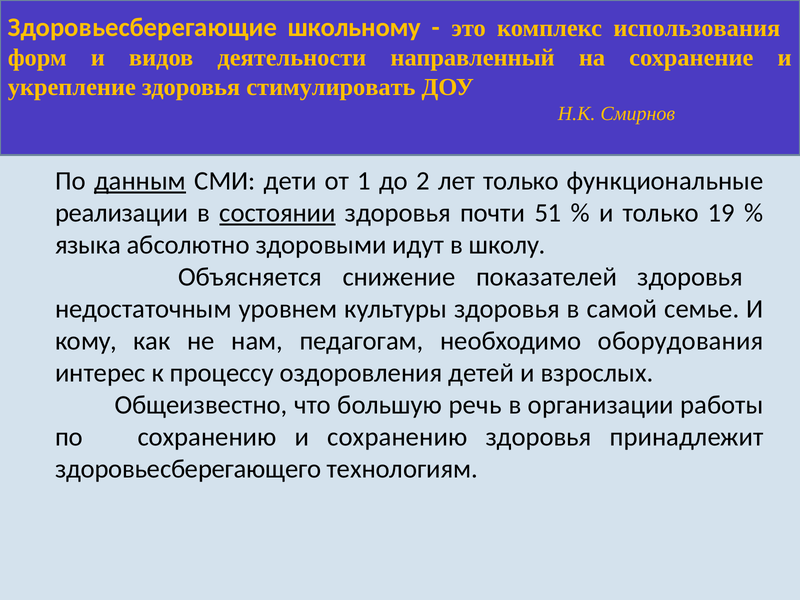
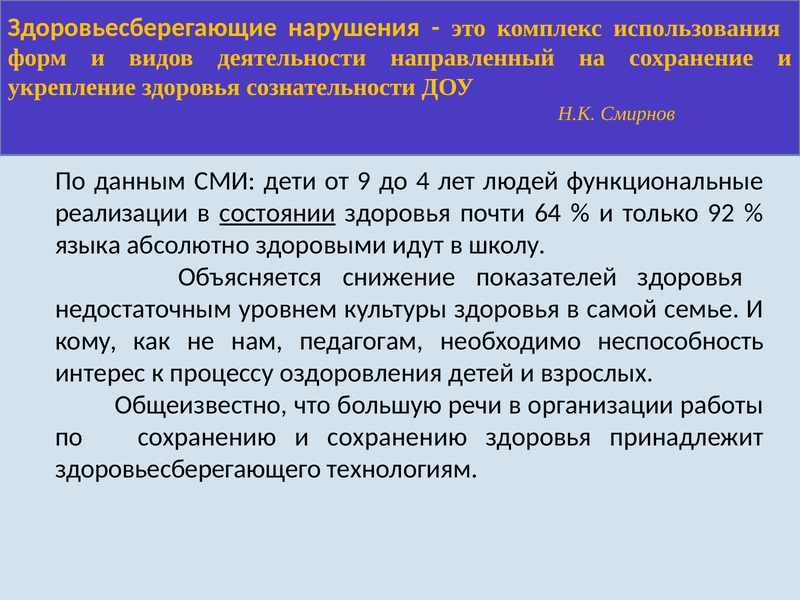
школьному: школьному -> нарушения
стимулировать: стимулировать -> сознательности
данным underline: present -> none
1: 1 -> 9
2: 2 -> 4
лет только: только -> людей
51: 51 -> 64
19: 19 -> 92
оборудования: оборудования -> неспособность
речь: речь -> речи
